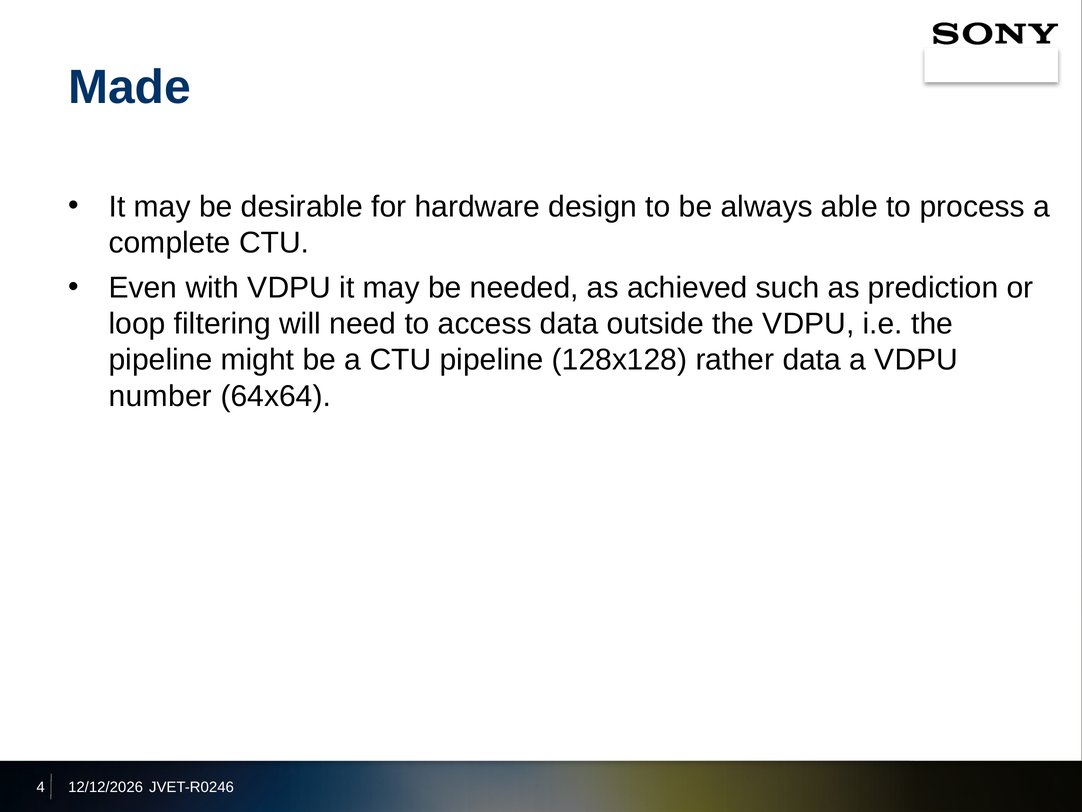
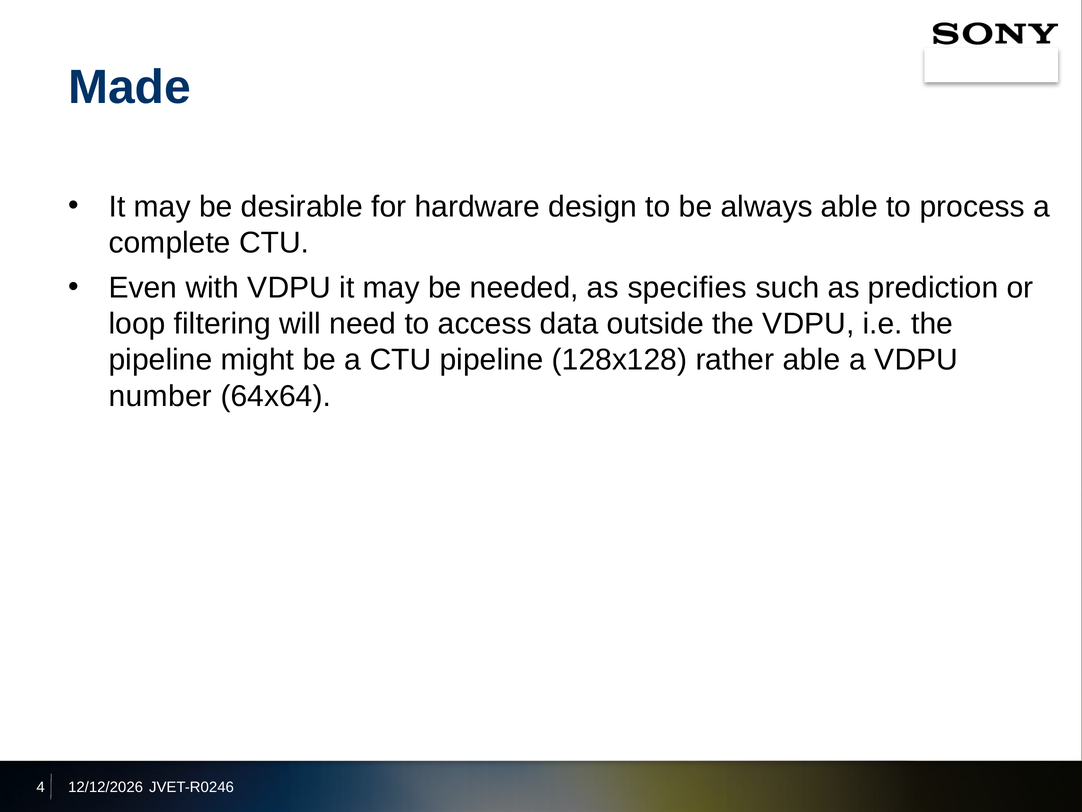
achieved: achieved -> specifies
rather data: data -> able
